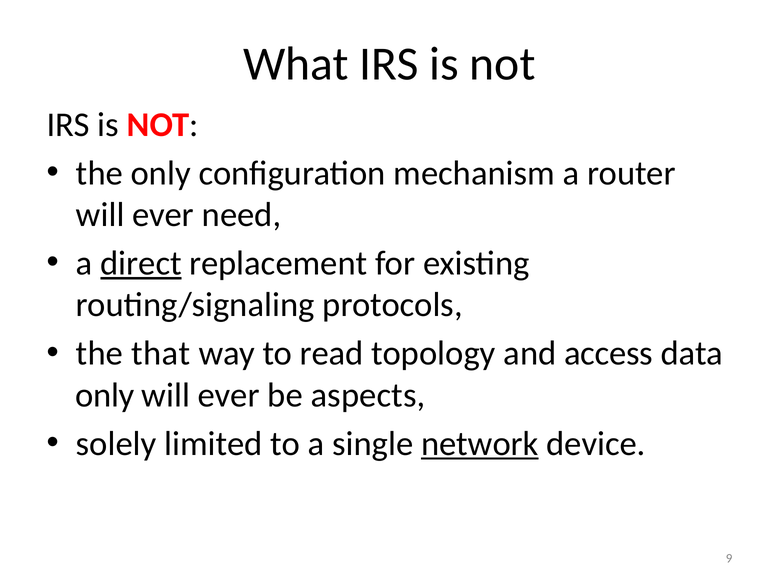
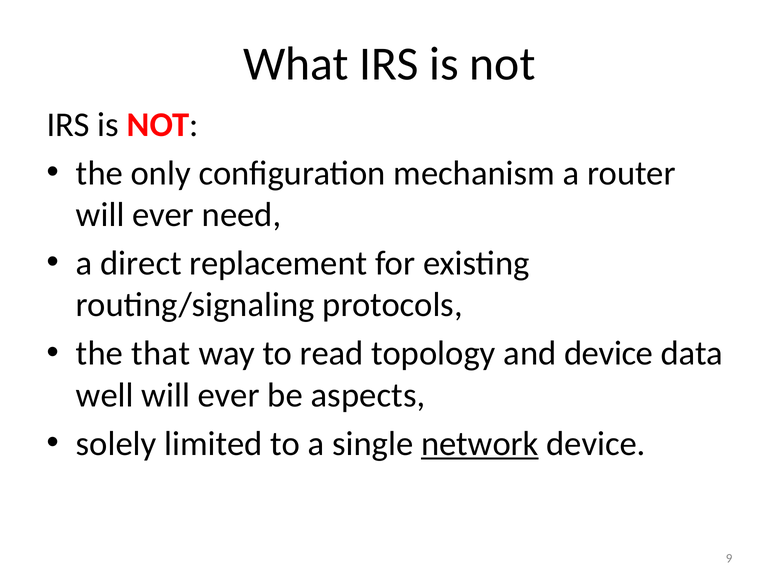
direct underline: present -> none
and access: access -> device
only at (105, 395): only -> well
